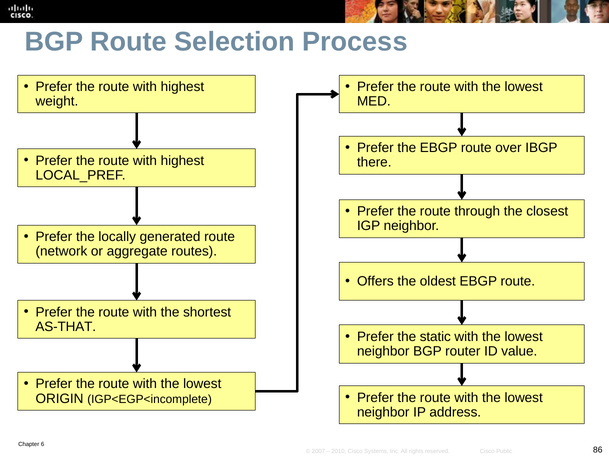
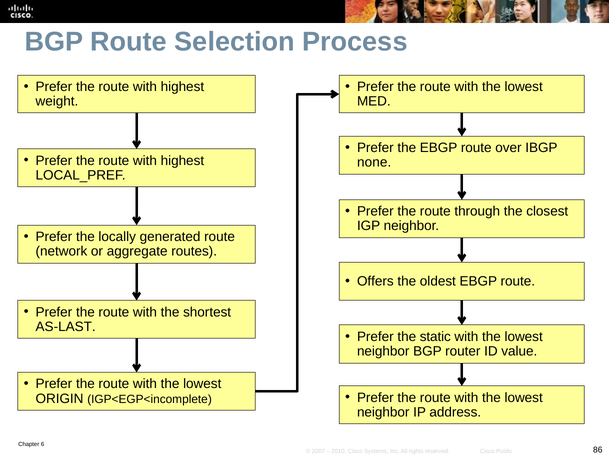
there: there -> none
AS-THAT: AS-THAT -> AS-LAST
